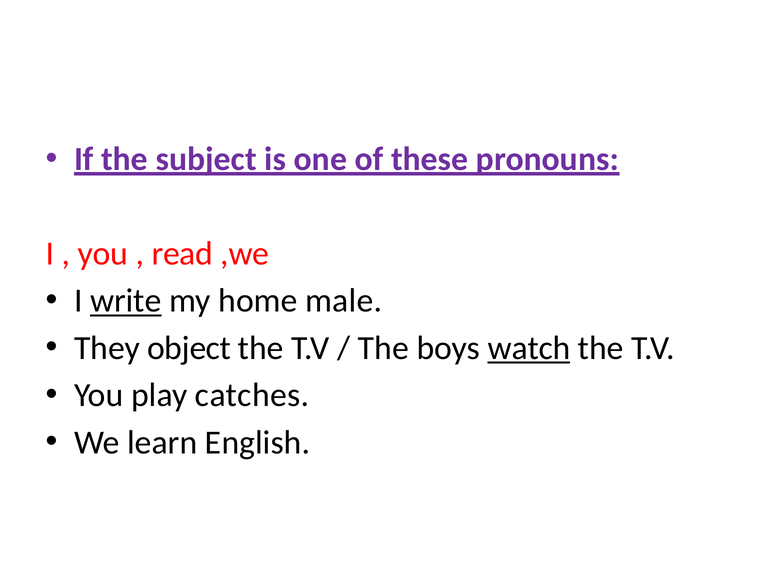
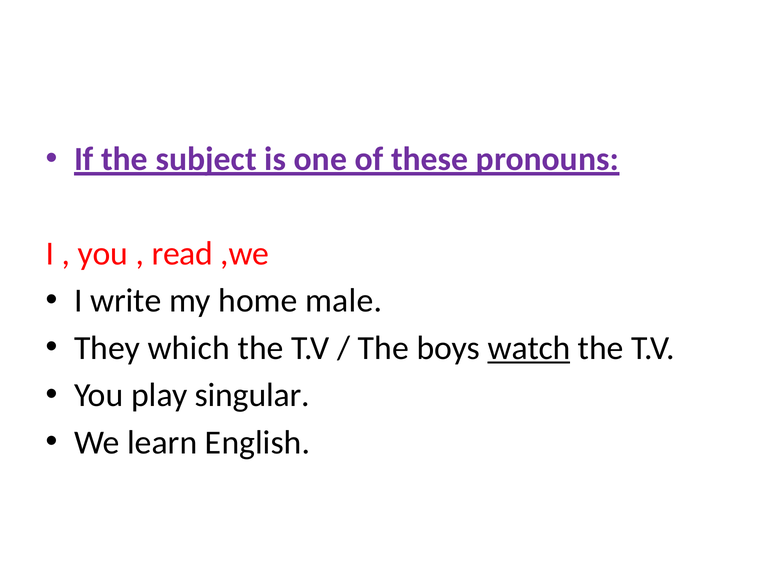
write underline: present -> none
object: object -> which
catches: catches -> singular
